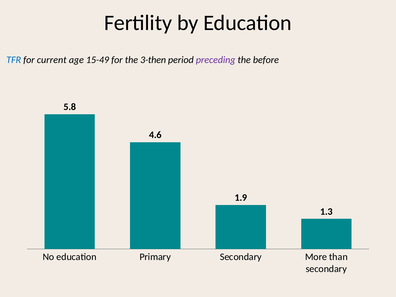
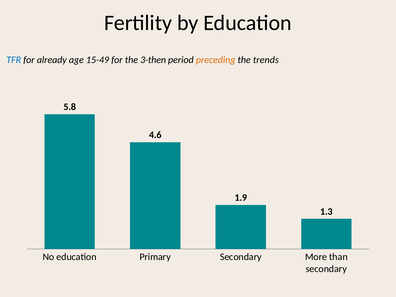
current: current -> already
preceding colour: purple -> orange
before: before -> trends
